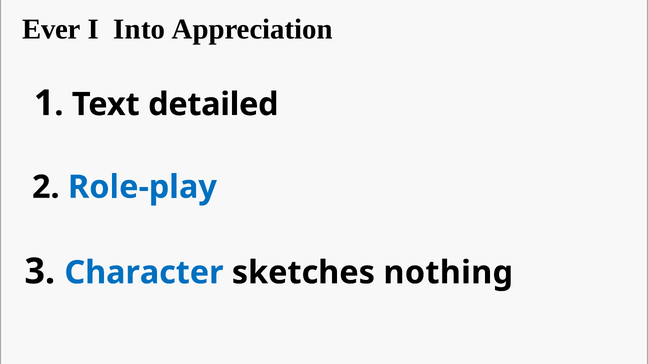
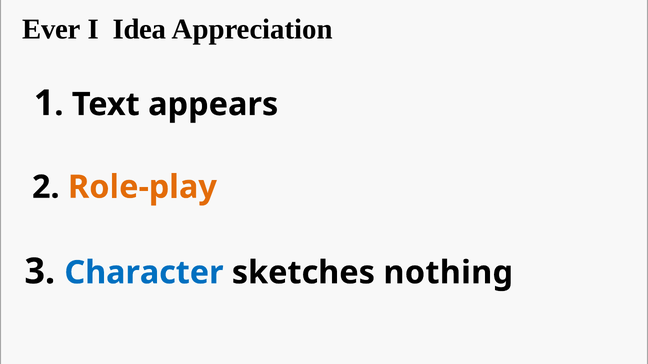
Into: Into -> Idea
detailed: detailed -> appears
Role-play colour: blue -> orange
